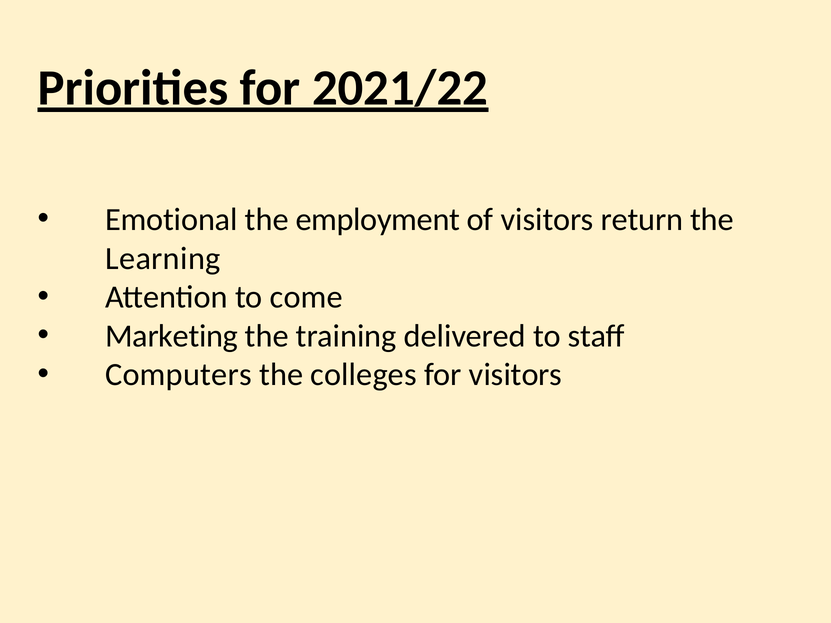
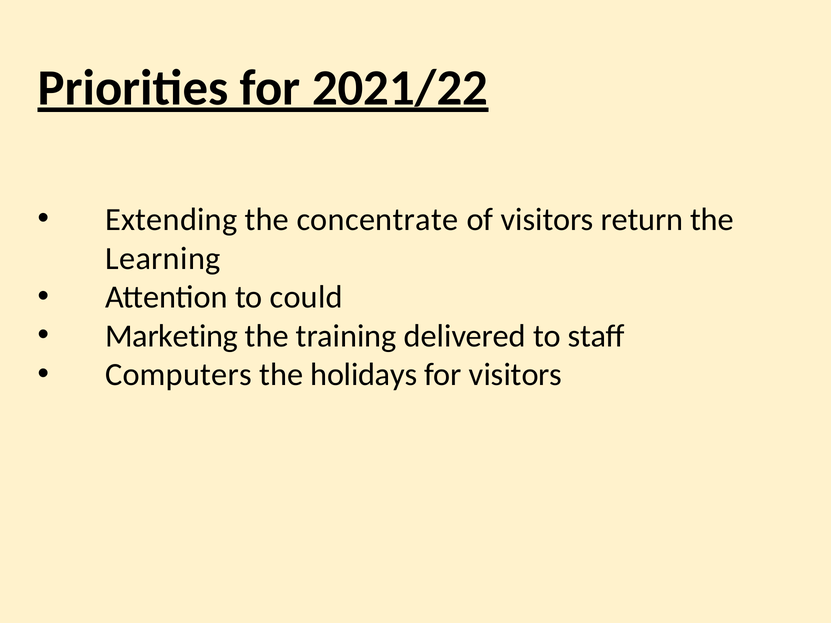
Emotional: Emotional -> Extending
employment: employment -> concentrate
come: come -> could
colleges: colleges -> holidays
